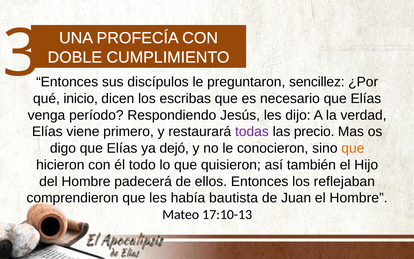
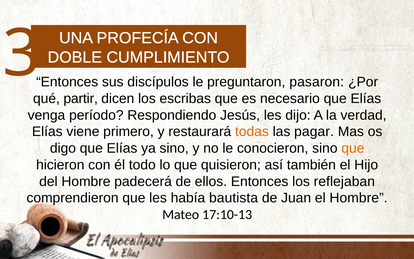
sencillez: sencillez -> pasaron
inicio: inicio -> partir
todas colour: purple -> orange
precio: precio -> pagar
ya dejó: dejó -> sino
